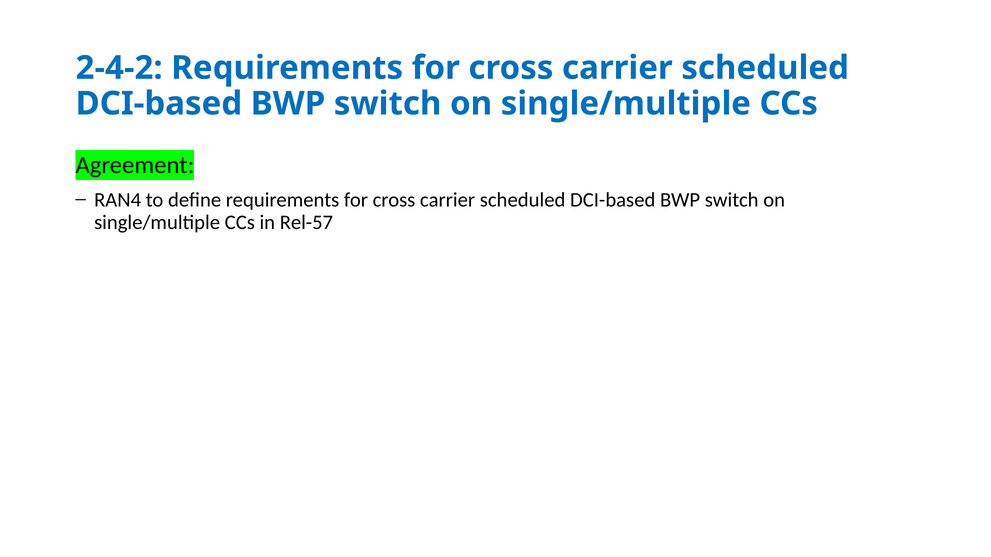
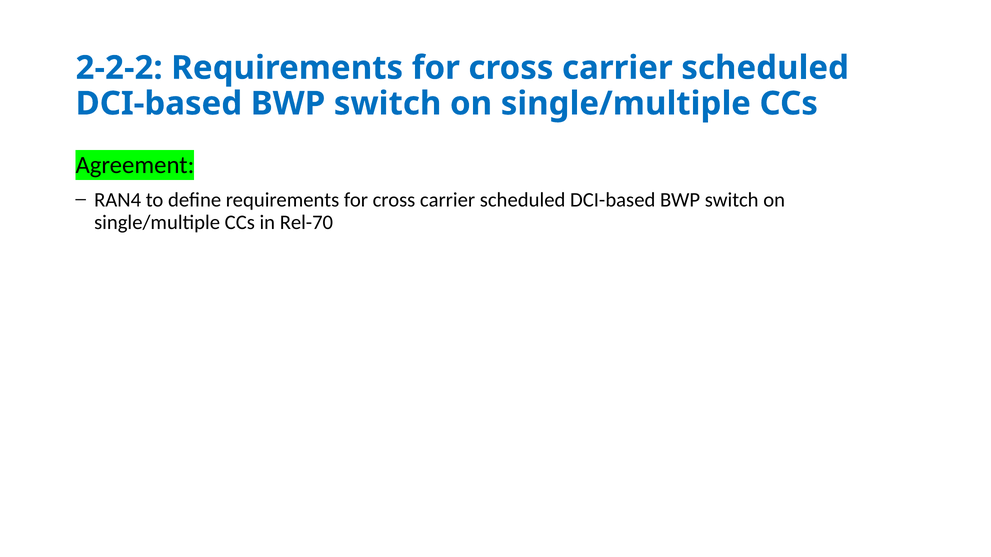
2-4-2: 2-4-2 -> 2-2-2
Rel-57: Rel-57 -> Rel-70
